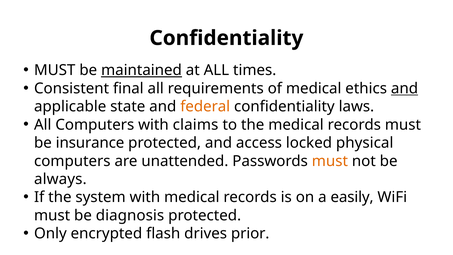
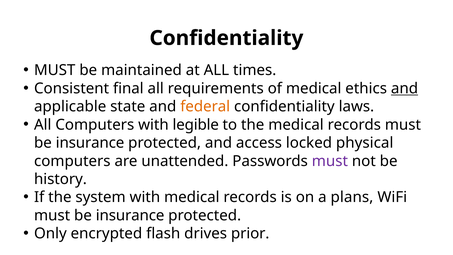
maintained underline: present -> none
claims: claims -> legible
must at (330, 161) colour: orange -> purple
always: always -> history
easily: easily -> plans
diagnosis at (130, 215): diagnosis -> insurance
